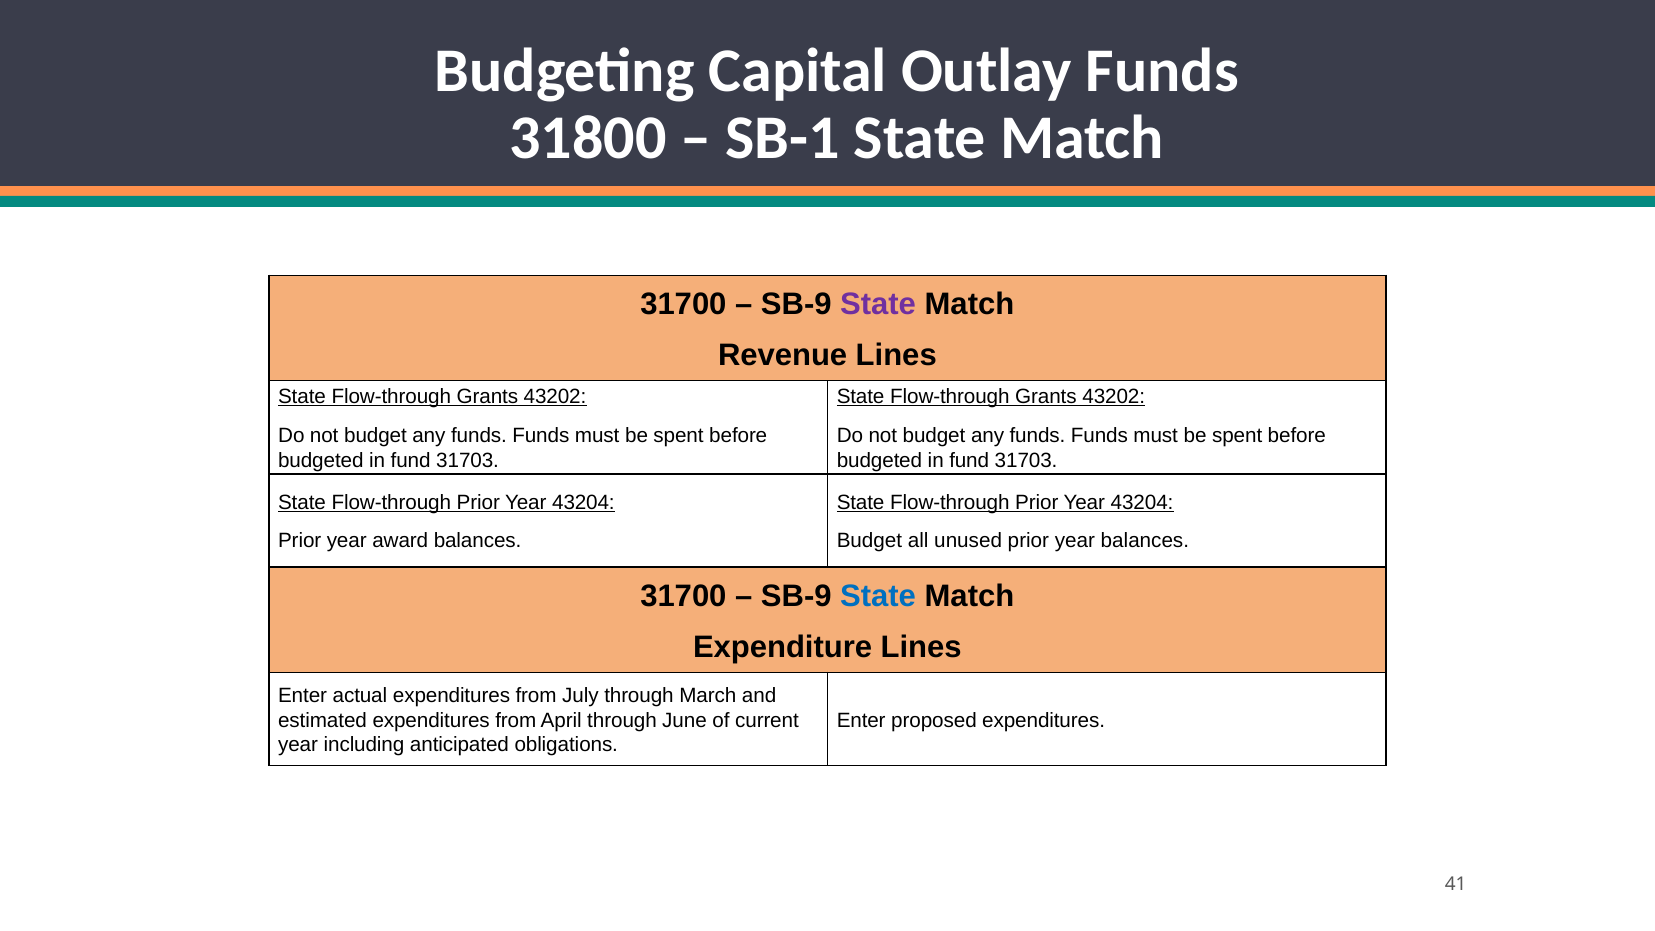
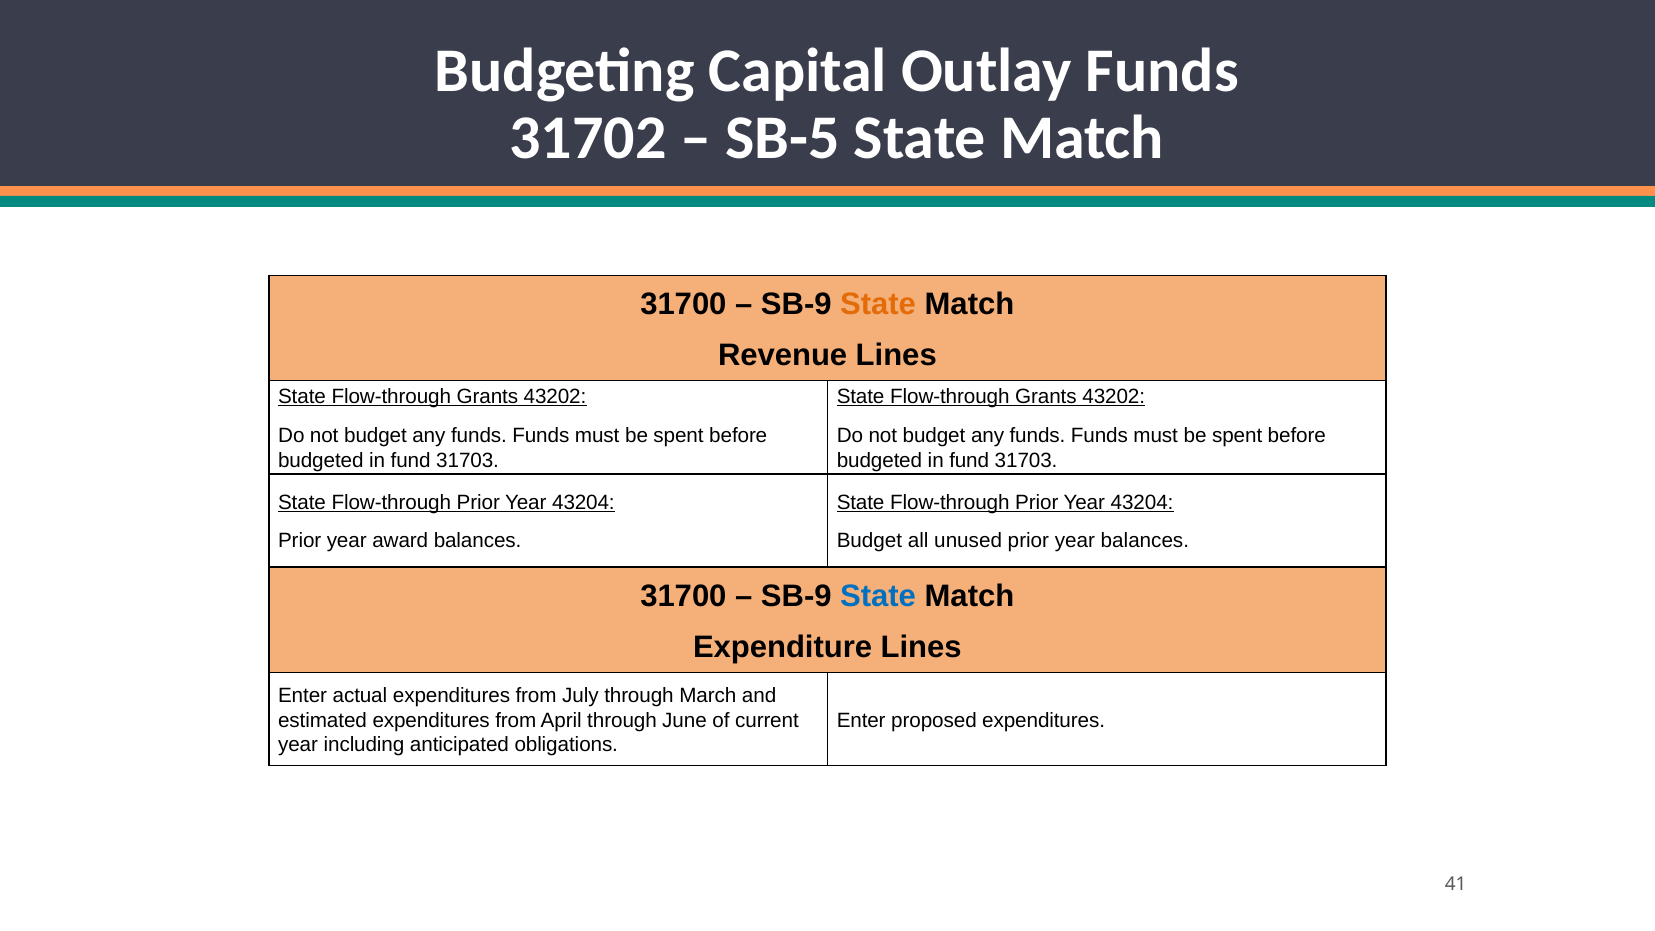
31800: 31800 -> 31702
SB-1: SB-1 -> SB-5
State at (878, 304) colour: purple -> orange
